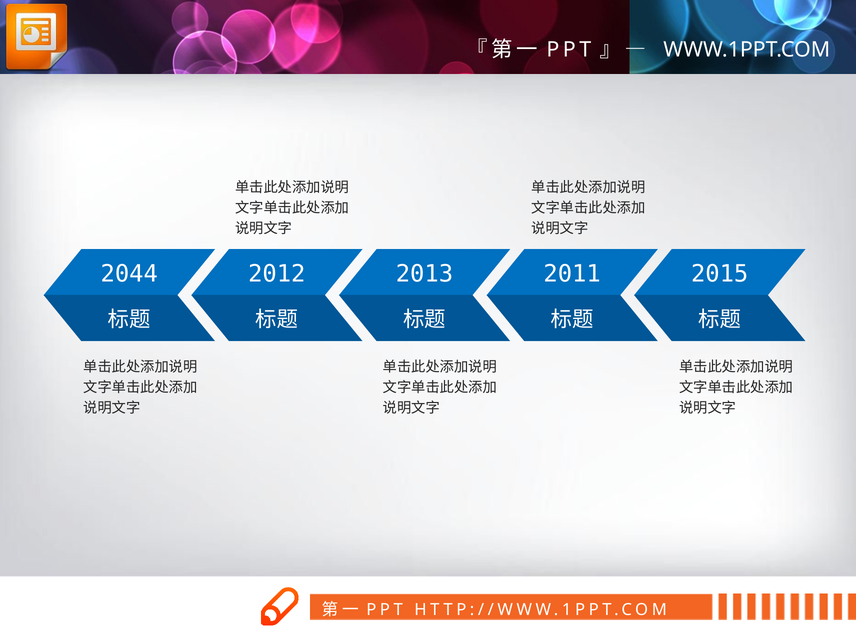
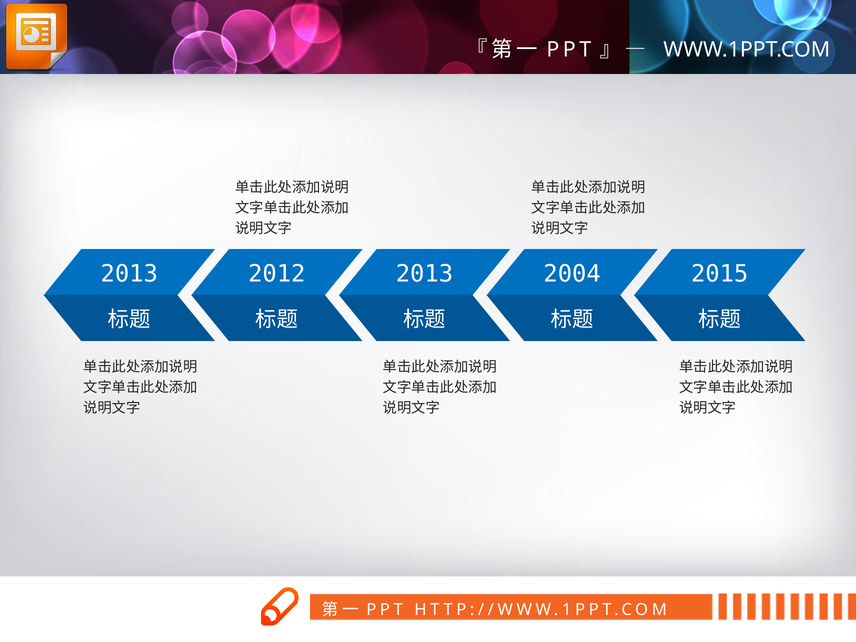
2044 at (129, 274): 2044 -> 2013
2011: 2011 -> 2004
